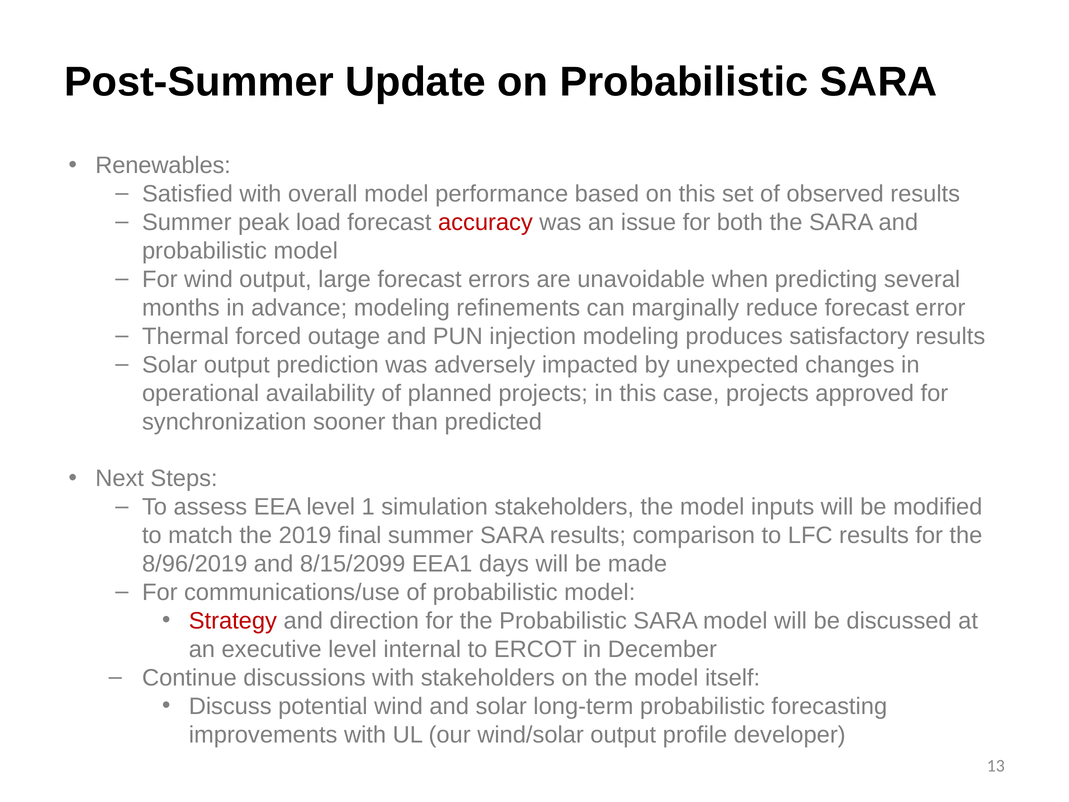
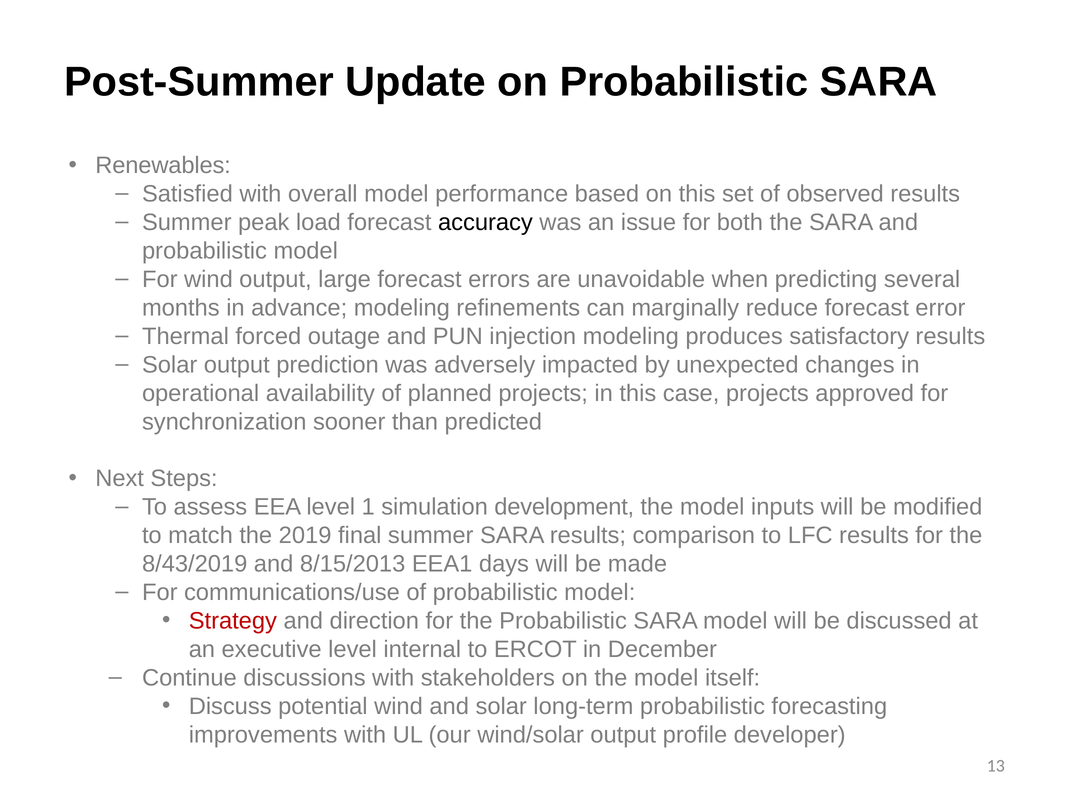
accuracy colour: red -> black
simulation stakeholders: stakeholders -> development
8/96/2019: 8/96/2019 -> 8/43/2019
8/15/2099: 8/15/2099 -> 8/15/2013
